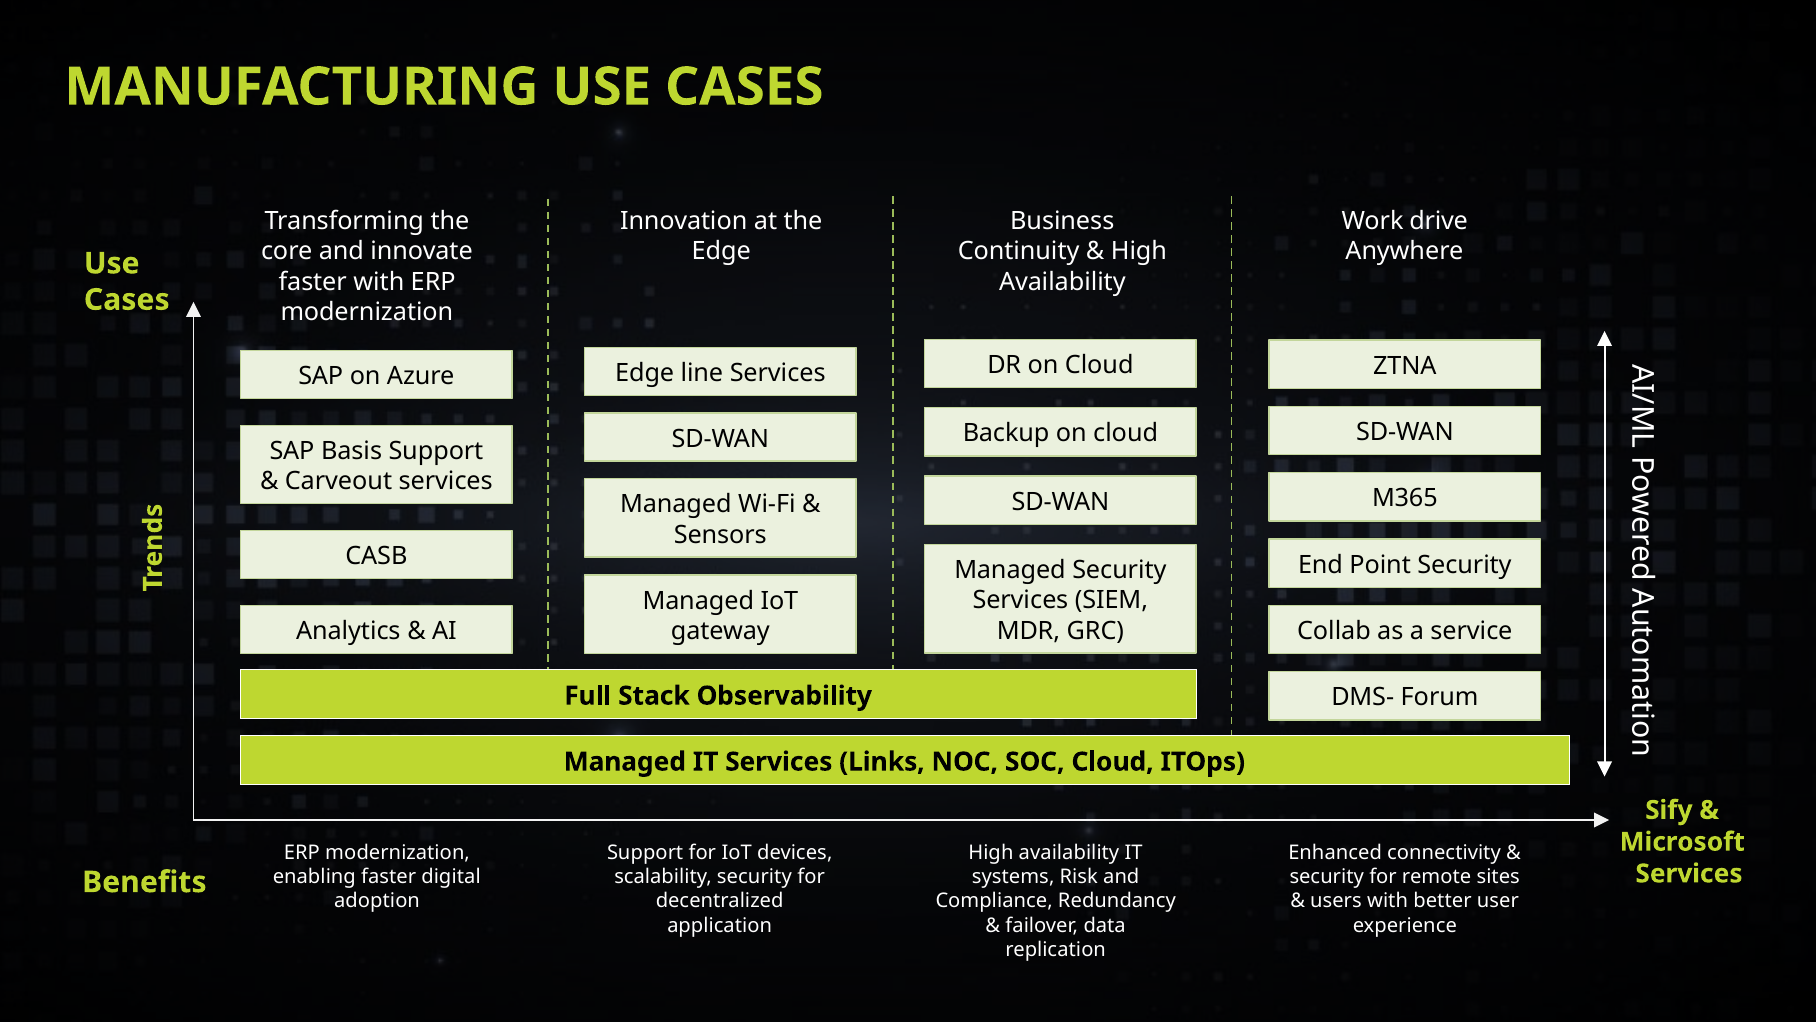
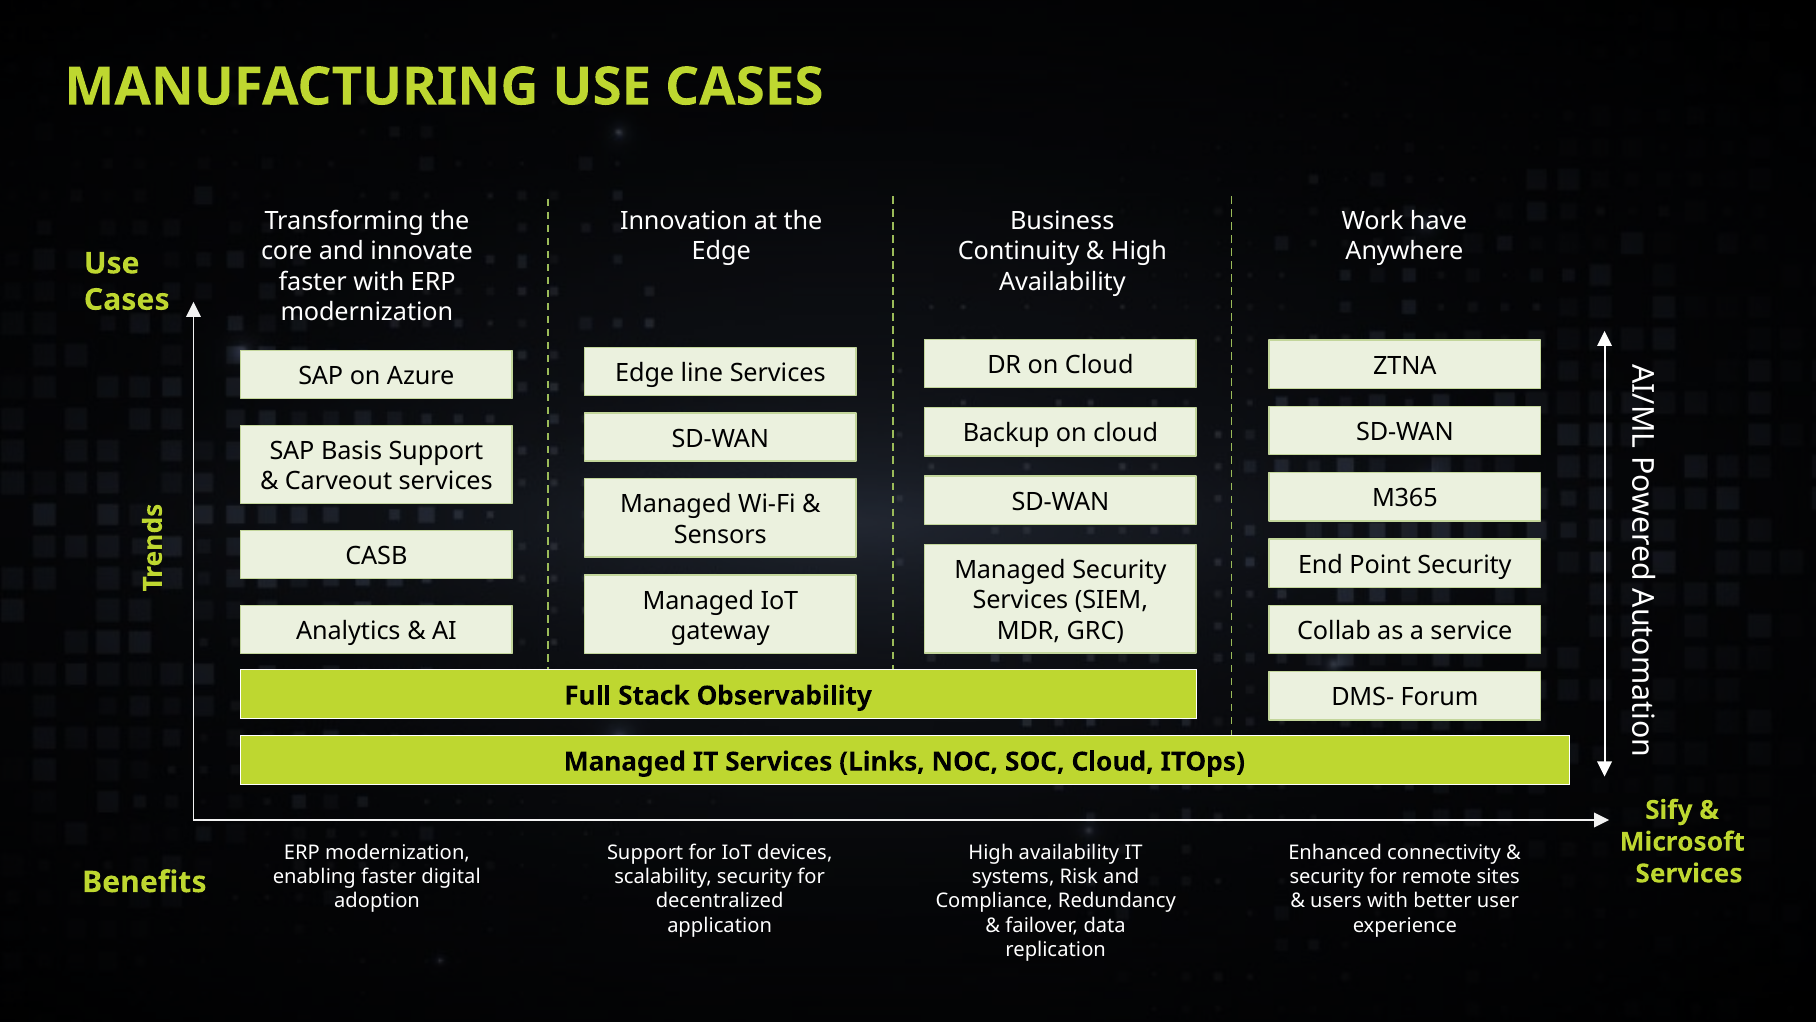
drive: drive -> have
